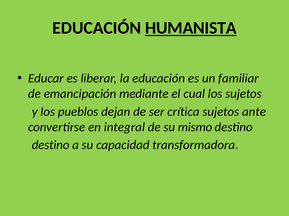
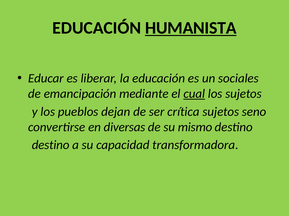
familiar: familiar -> sociales
cual underline: none -> present
ante: ante -> seno
integral: integral -> diversas
